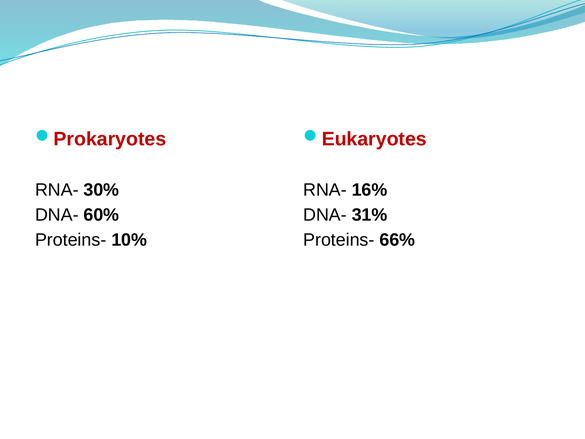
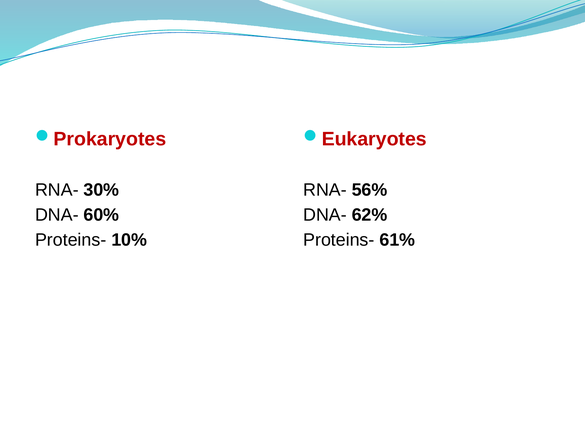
16%: 16% -> 56%
31%: 31% -> 62%
66%: 66% -> 61%
